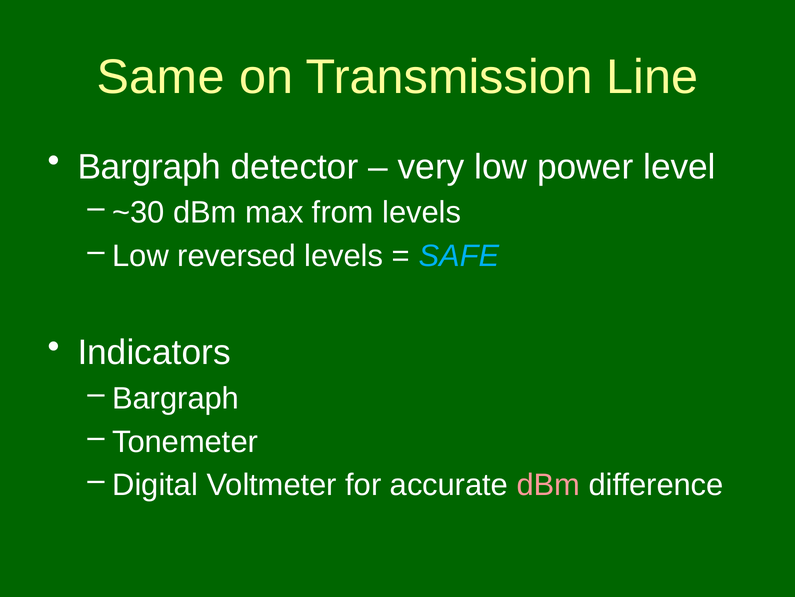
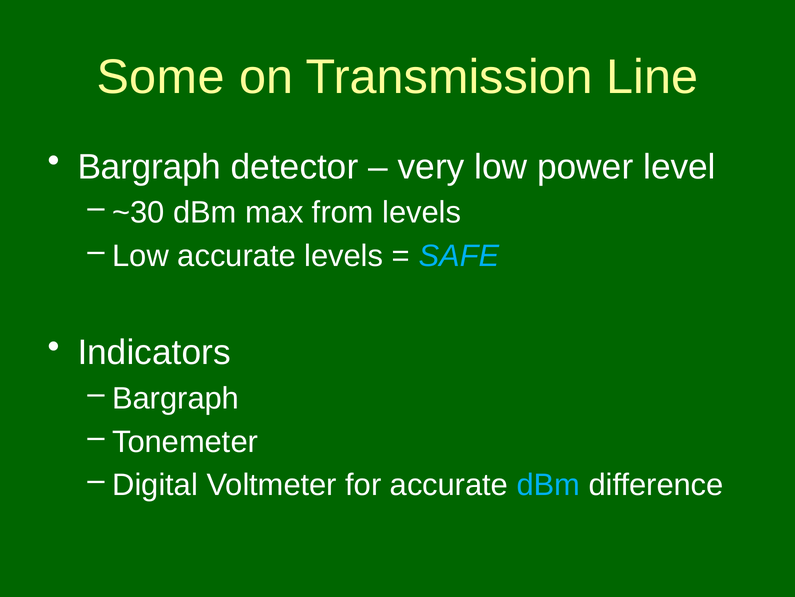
Same: Same -> Some
Low reversed: reversed -> accurate
dBm at (548, 485) colour: pink -> light blue
